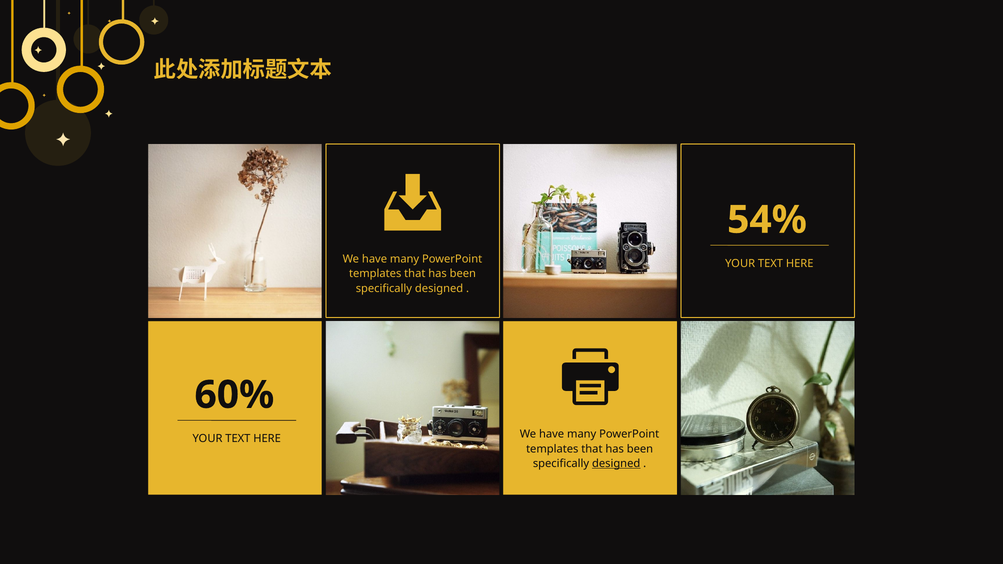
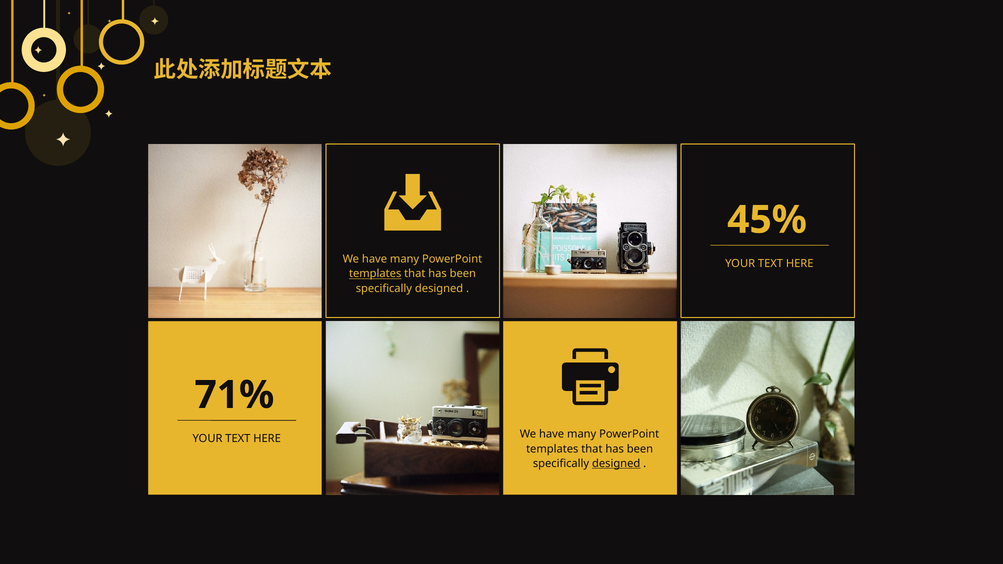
54%: 54% -> 45%
templates at (375, 274) underline: none -> present
60%: 60% -> 71%
